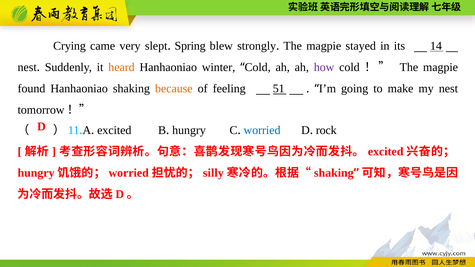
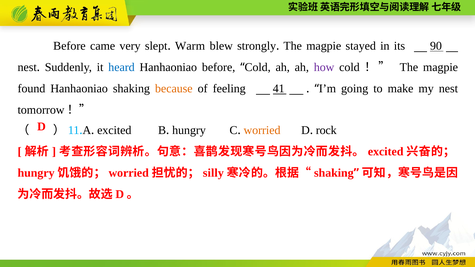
Crying at (70, 46): Crying -> Before
Spring: Spring -> Warm
14: 14 -> 90
heard colour: orange -> blue
Hanhaoniao winter: winter -> before
51: 51 -> 41
worried at (262, 130) colour: blue -> orange
